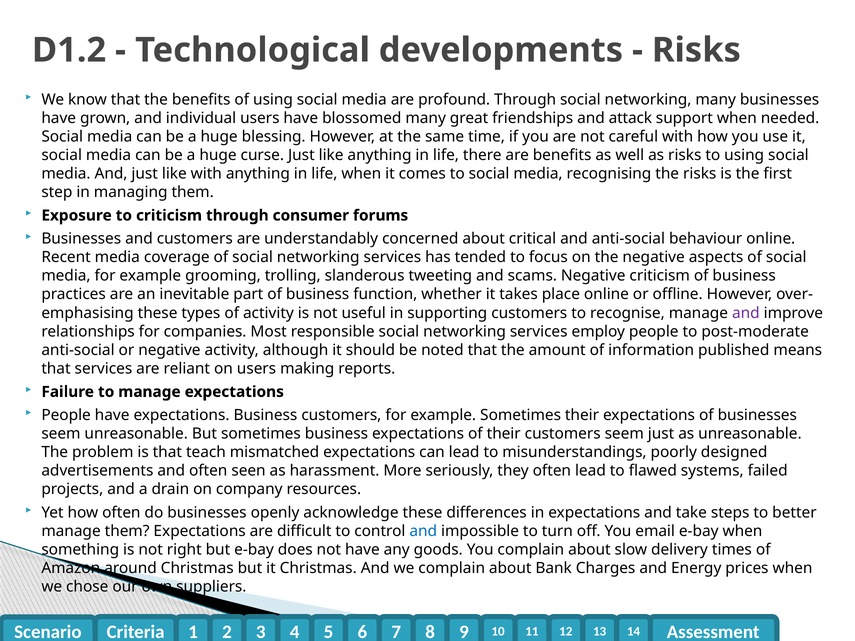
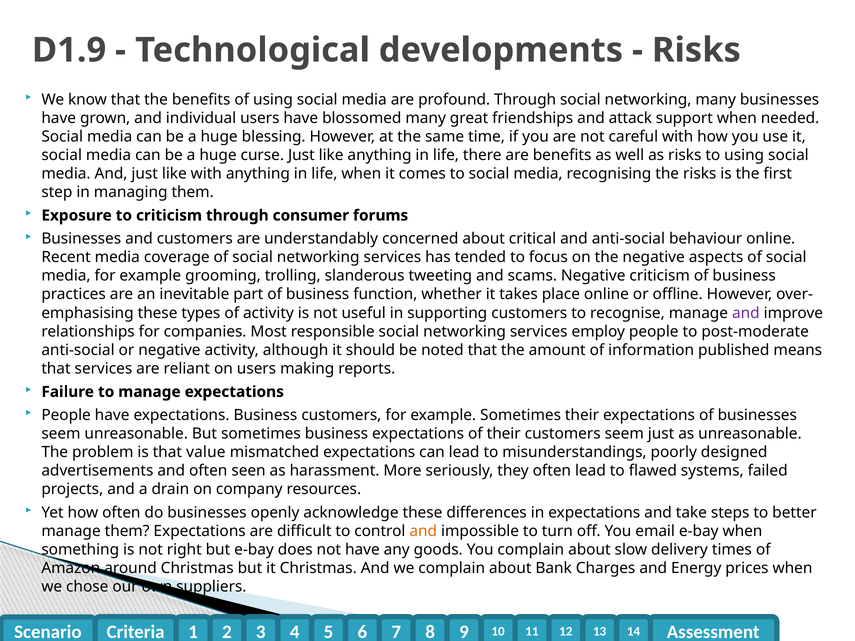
D1.2: D1.2 -> D1.9
teach: teach -> value
and at (423, 531) colour: blue -> orange
